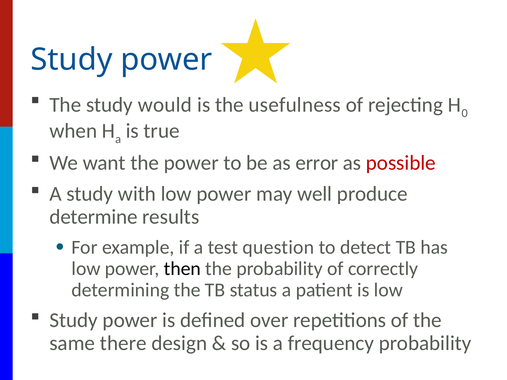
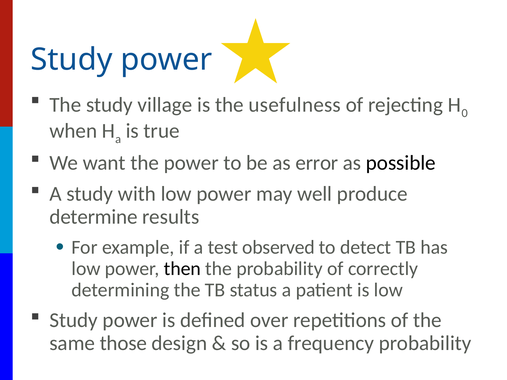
would: would -> village
possible colour: red -> black
question: question -> observed
there: there -> those
